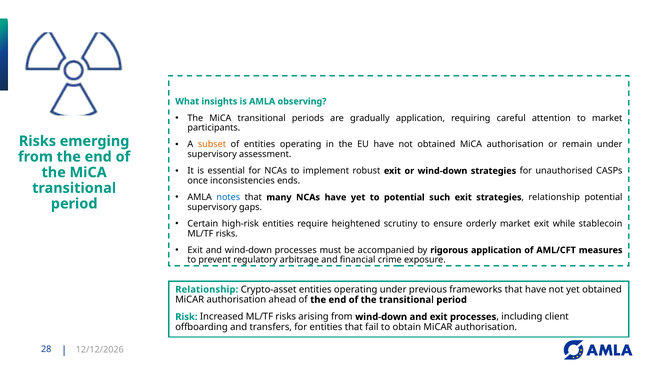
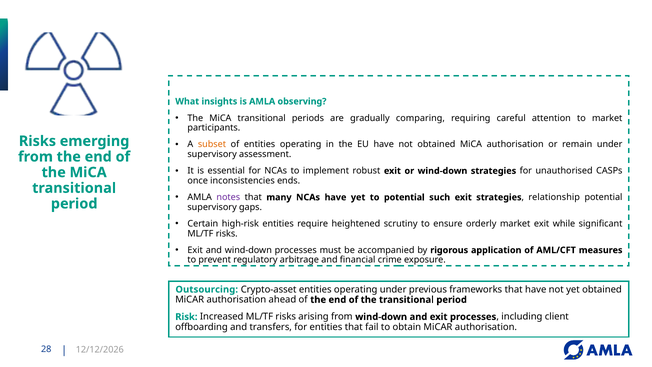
gradually application: application -> comparing
notes colour: blue -> purple
stablecoin: stablecoin -> significant
Relationship at (207, 289): Relationship -> Outsourcing
